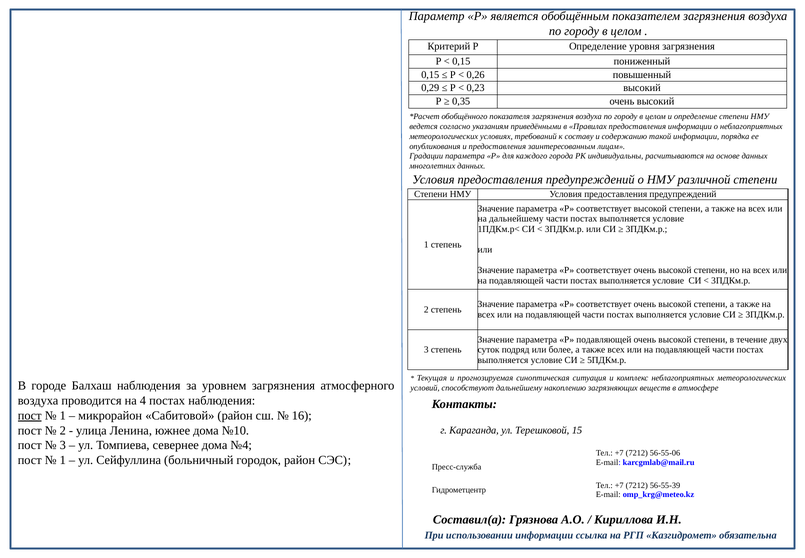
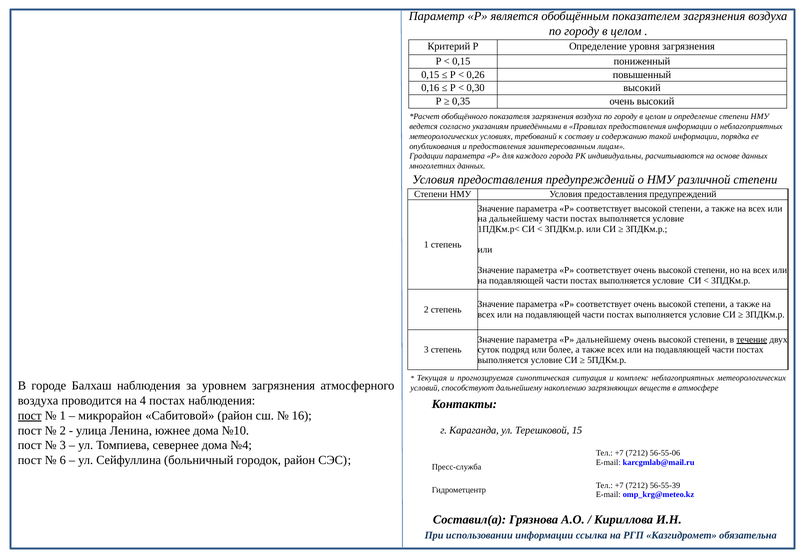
0,29: 0,29 -> 0,16
0,23: 0,23 -> 0,30
Р подавляющей: подавляющей -> дальнейшему
течение underline: none -> present
1 at (63, 460): 1 -> 6
